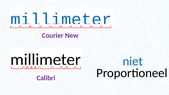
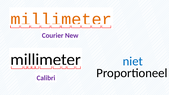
millimeter at (61, 19) colour: blue -> orange
